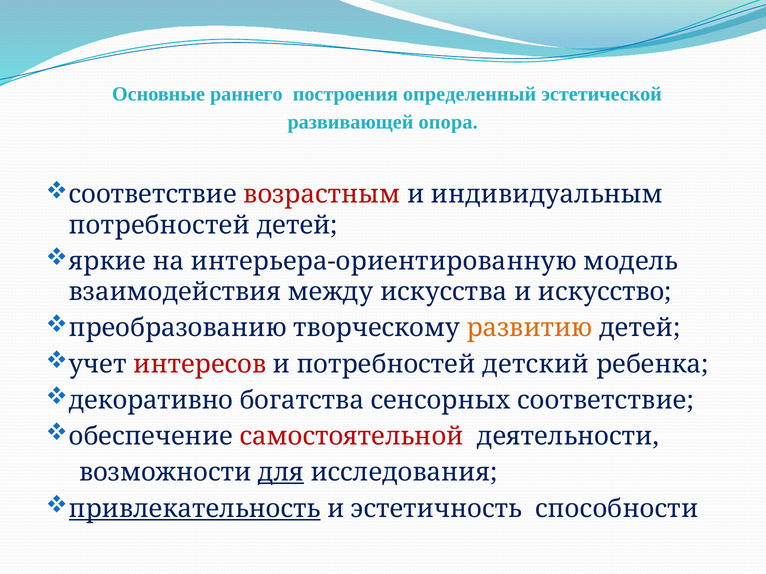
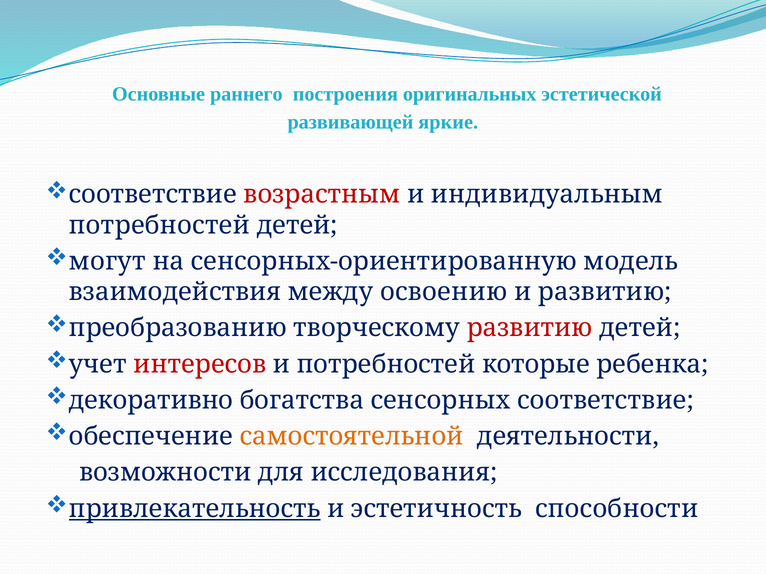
определенный: определенный -> оригинальных
опора: опора -> яркие
яркие: яркие -> могут
интерьера-ориентированную: интерьера-ориентированную -> сенсорных-ориентированную
искусства: искусства -> освоению
и искусство: искусство -> развитию
развитию at (530, 328) colour: orange -> red
детский: детский -> которые
самостоятельной colour: red -> orange
для underline: present -> none
